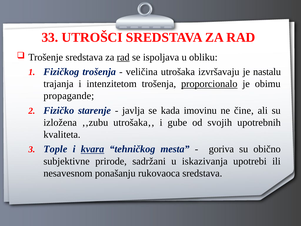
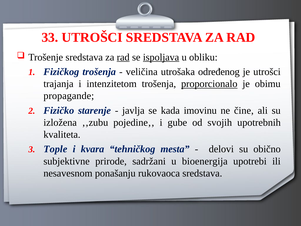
ispoljava underline: none -> present
izvršavaju: izvršavaju -> određenog
je nastalu: nastalu -> utrošci
utrošaka‚‚: utrošaka‚‚ -> pojedine‚‚
kvara underline: present -> none
goriva: goriva -> delovi
iskazivanja: iskazivanja -> bioenergija
